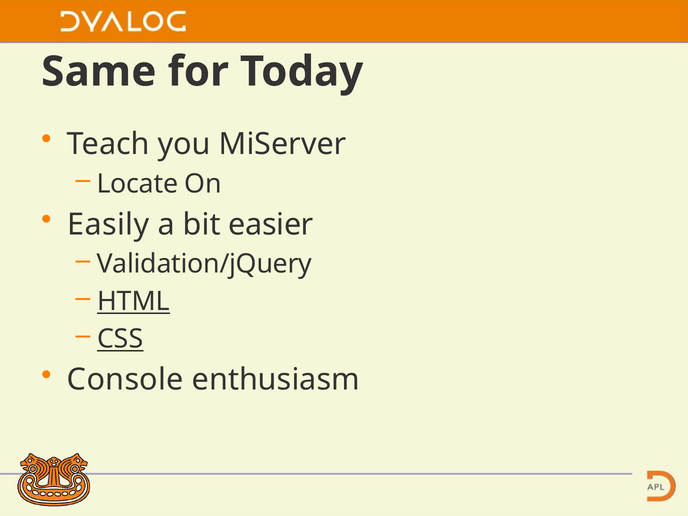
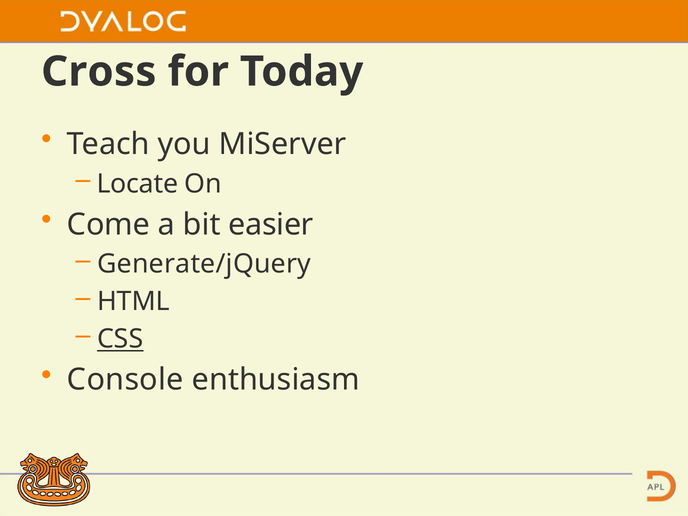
Same: Same -> Cross
Easily: Easily -> Come
Validation/jQuery: Validation/jQuery -> Generate/jQuery
HTML underline: present -> none
